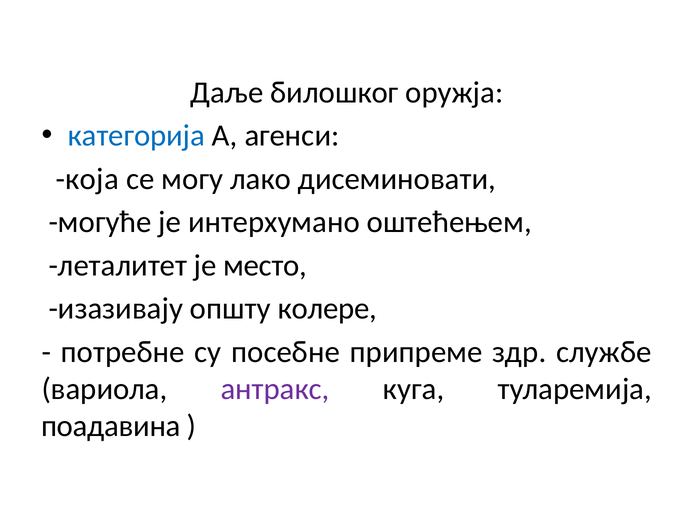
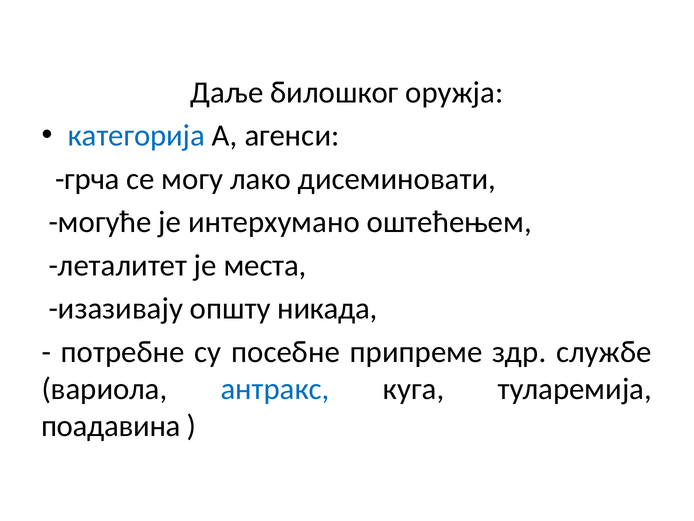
која: која -> грча
место: место -> места
колере: колере -> никада
антракс colour: purple -> blue
